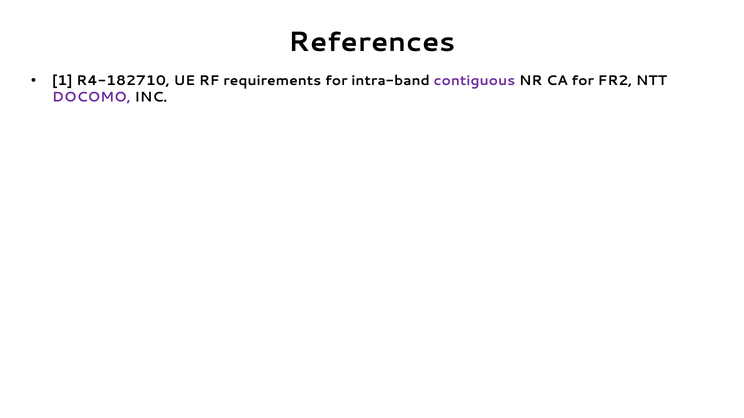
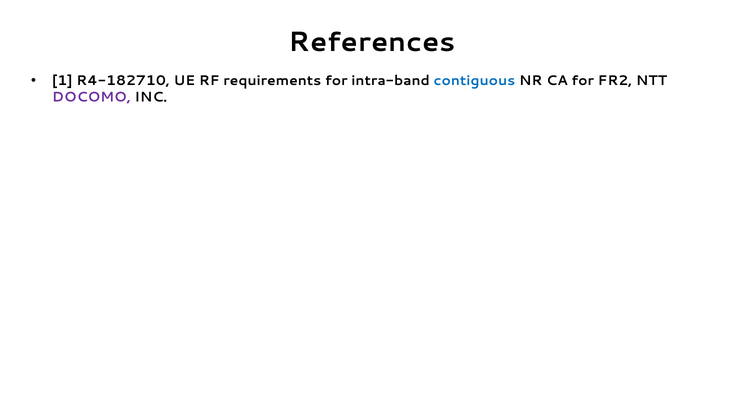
contiguous colour: purple -> blue
